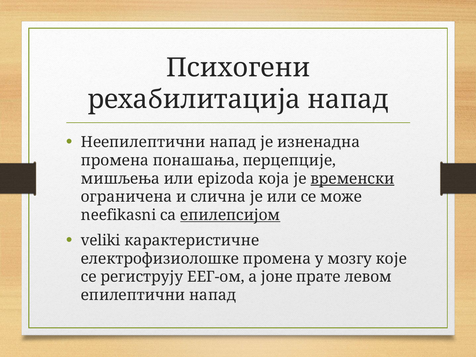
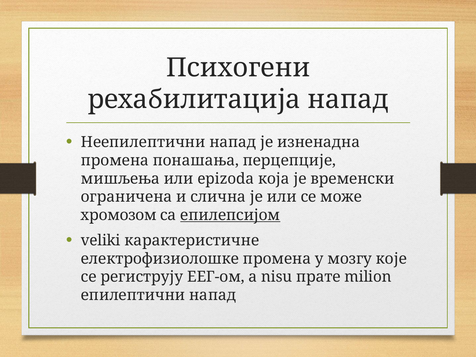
временски underline: present -> none
neefikasni: neefikasni -> хромозом
јоне: јоне -> nisu
левом: левом -> milion
